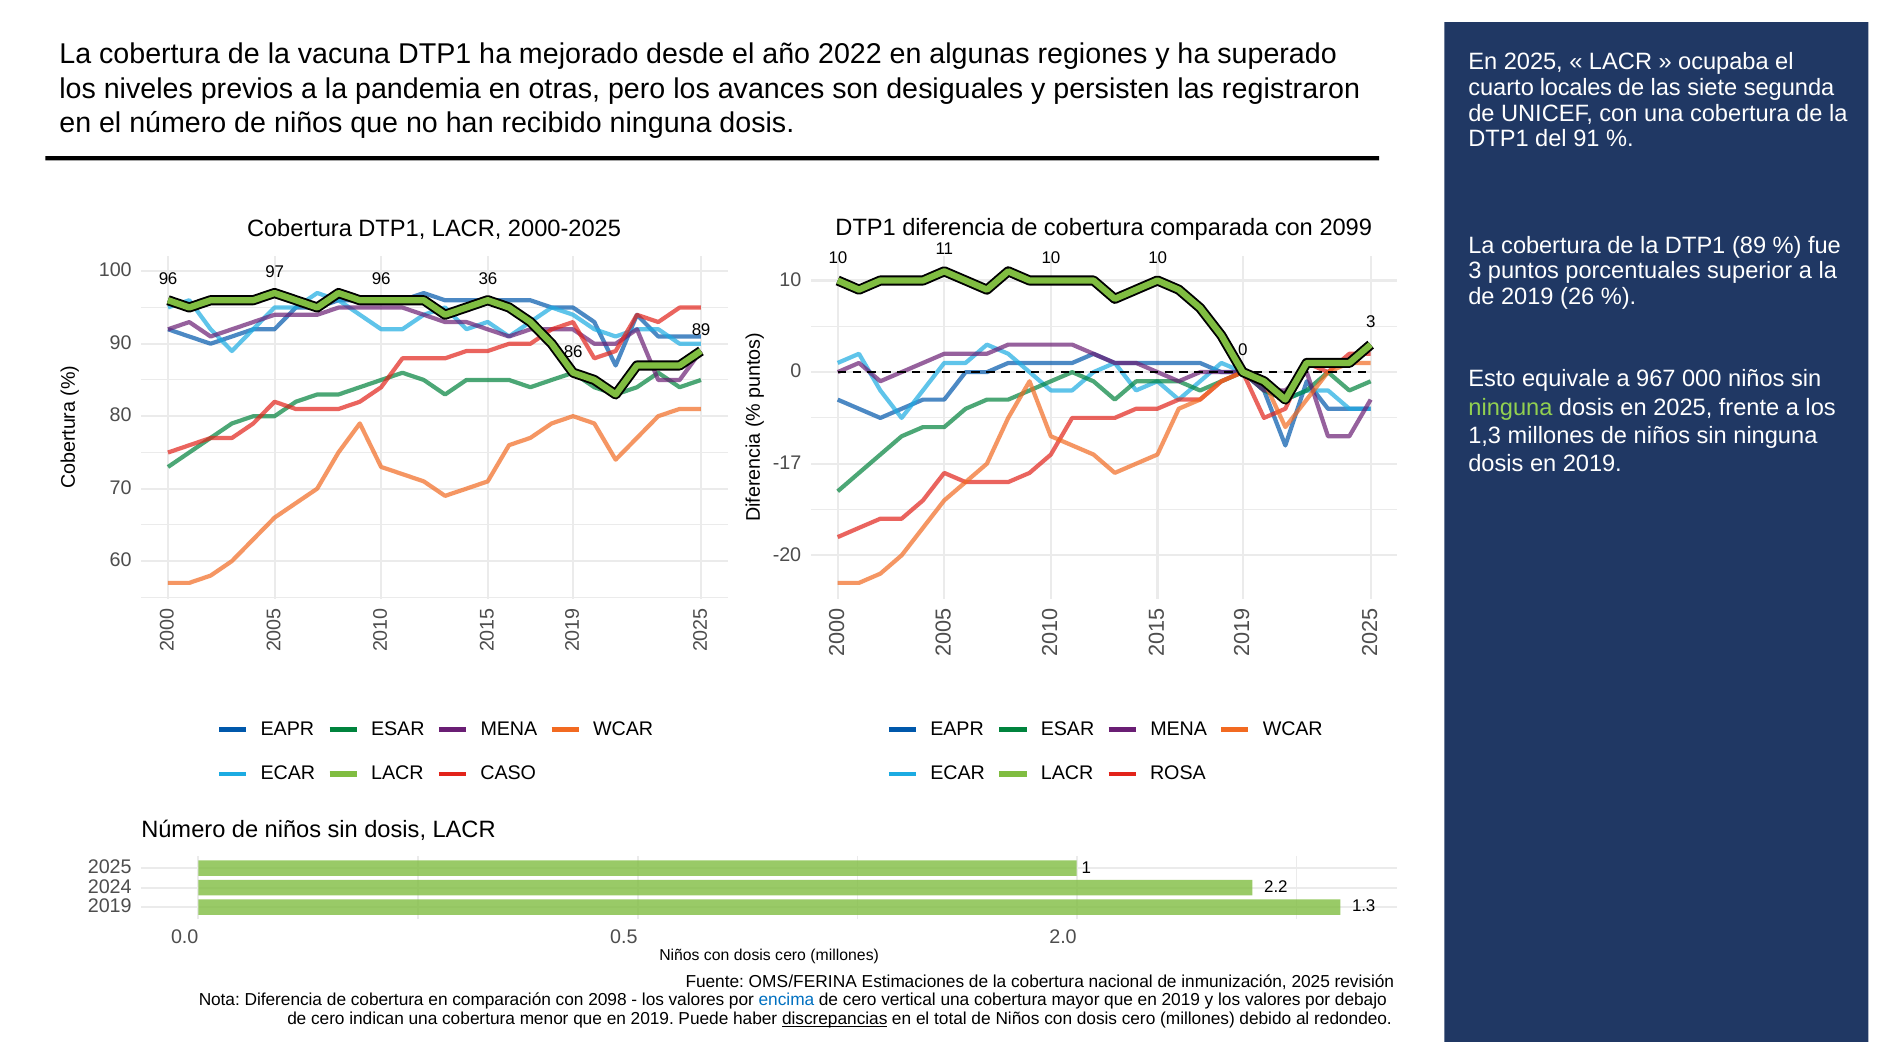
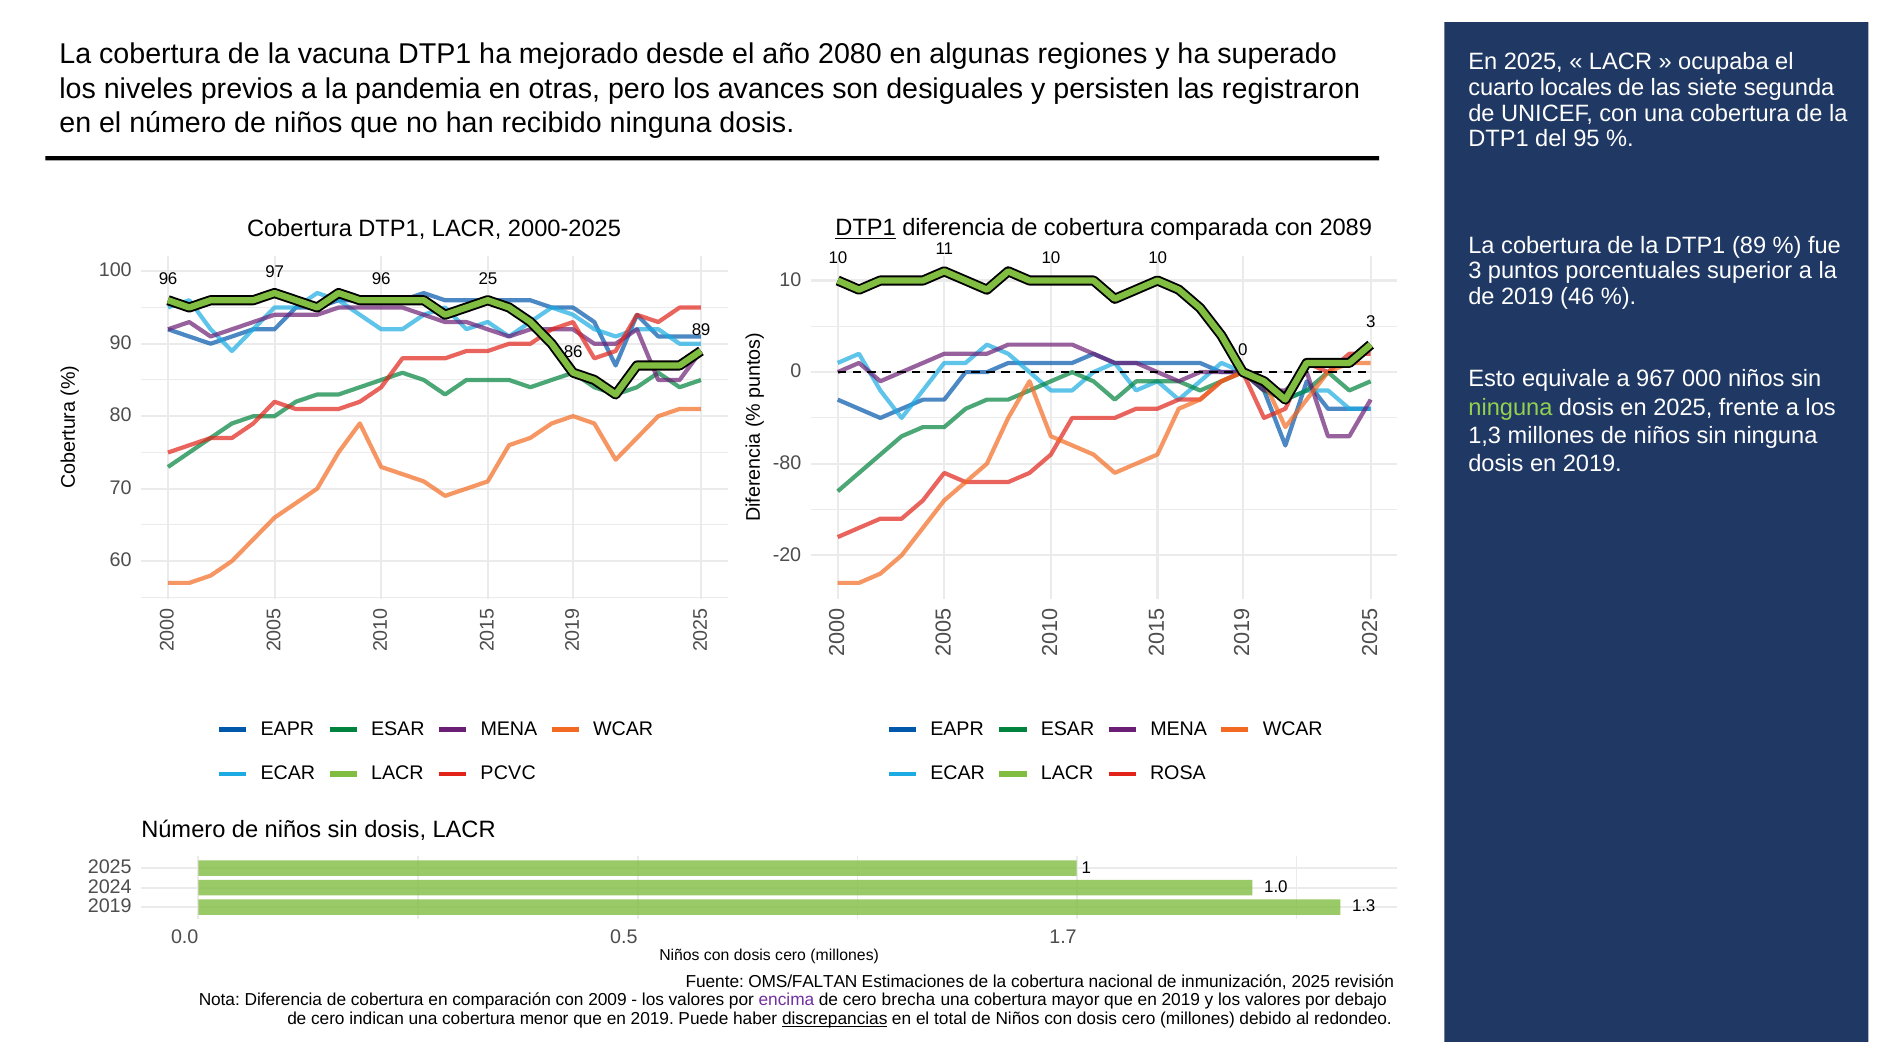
2022: 2022 -> 2080
91: 91 -> 95
DTP1 at (866, 228) underline: none -> present
2099: 2099 -> 2089
36: 36 -> 25
26: 26 -> 46
-17: -17 -> -80
CASO: CASO -> PCVC
2.2: 2.2 -> 1.0
2.0: 2.0 -> 1.7
OMS/FERINA: OMS/FERINA -> OMS/FALTAN
2098: 2098 -> 2009
encima colour: blue -> purple
vertical: vertical -> brecha
